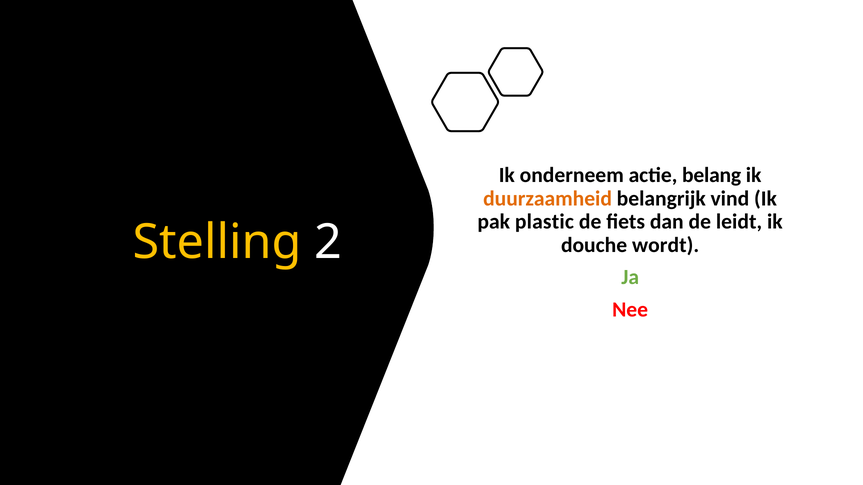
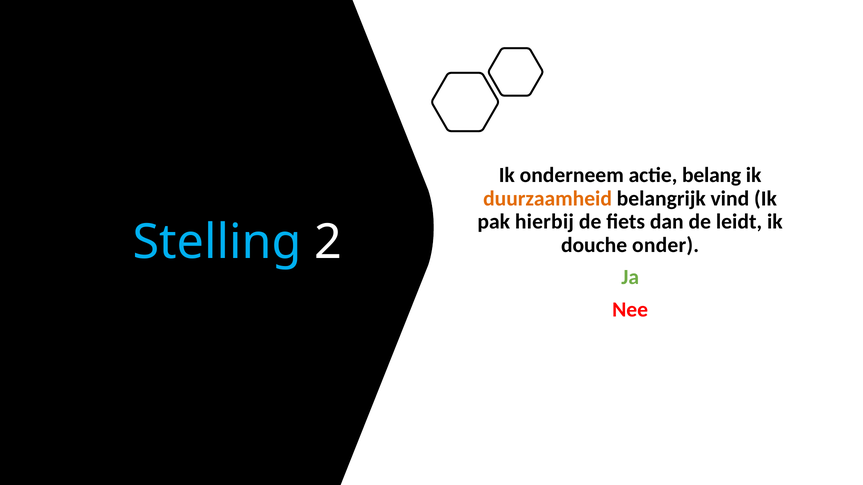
plastic: plastic -> hierbij
Stelling colour: yellow -> light blue
wordt: wordt -> onder
